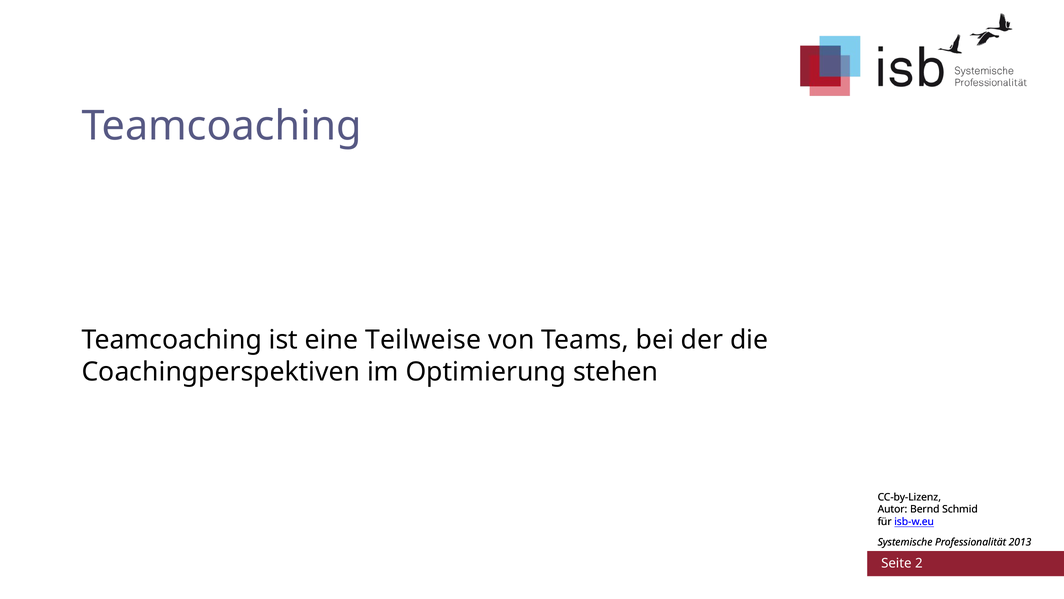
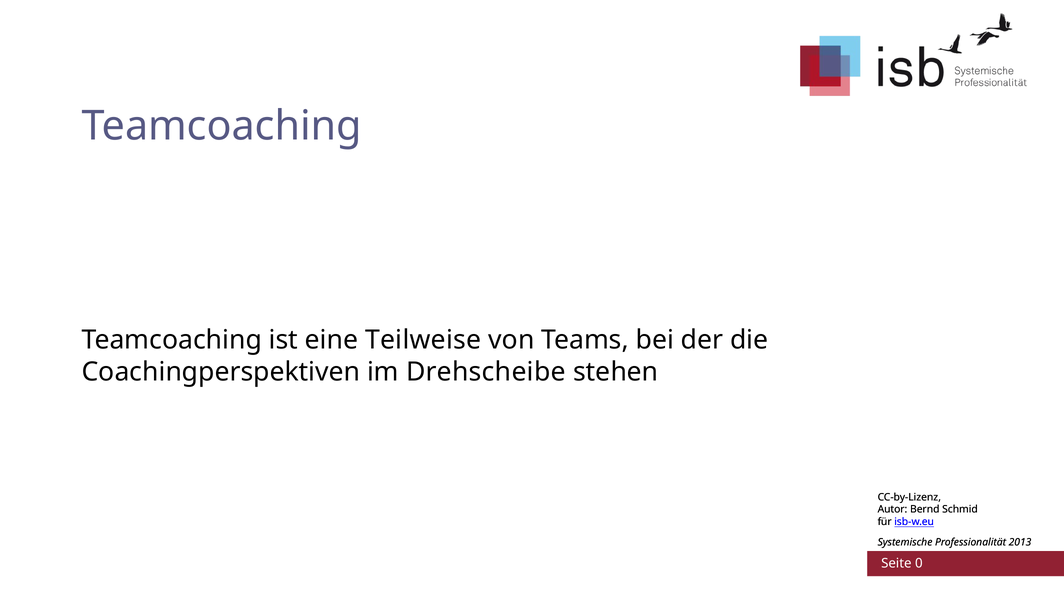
Optimierung: Optimierung -> Drehscheibe
2: 2 -> 0
